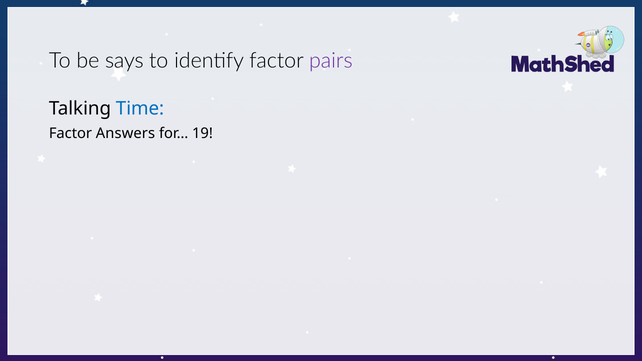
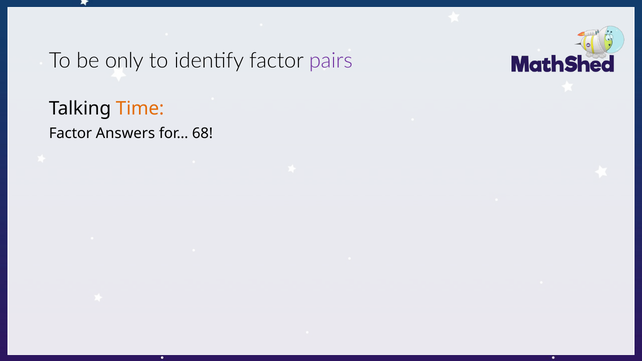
says: says -> only
Time colour: blue -> orange
19: 19 -> 68
